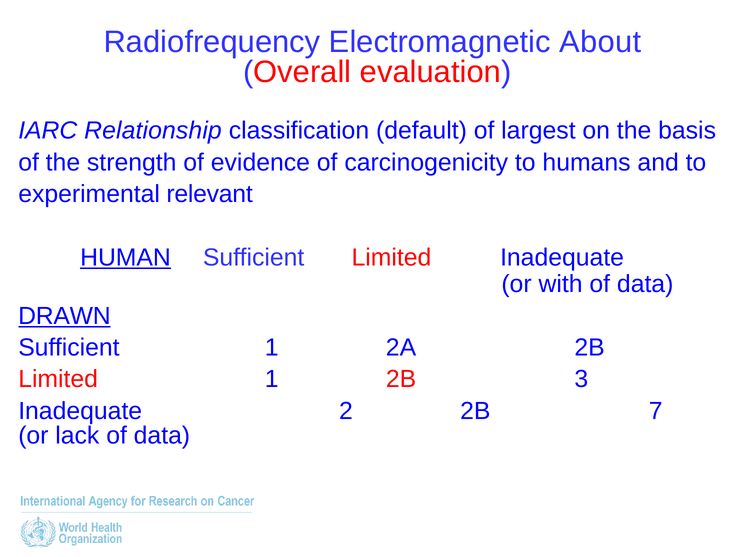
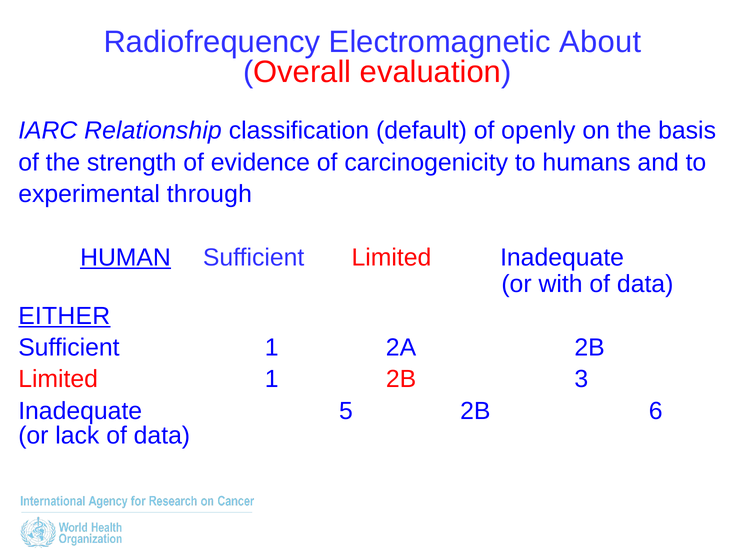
largest: largest -> openly
relevant: relevant -> through
DRAWN: DRAWN -> EITHER
2: 2 -> 5
7: 7 -> 6
